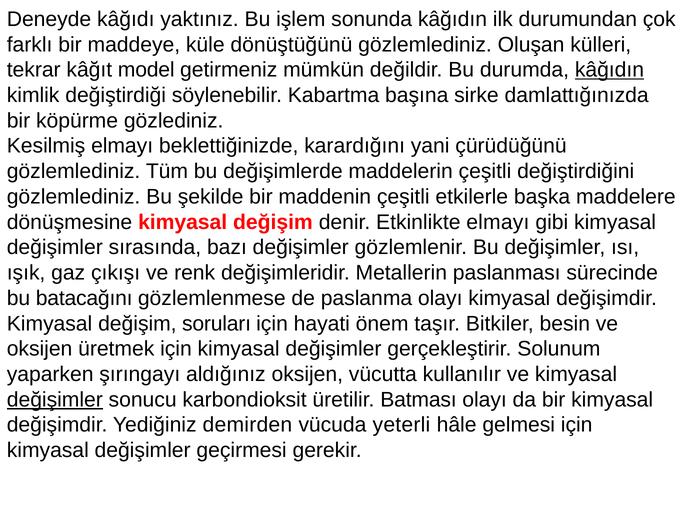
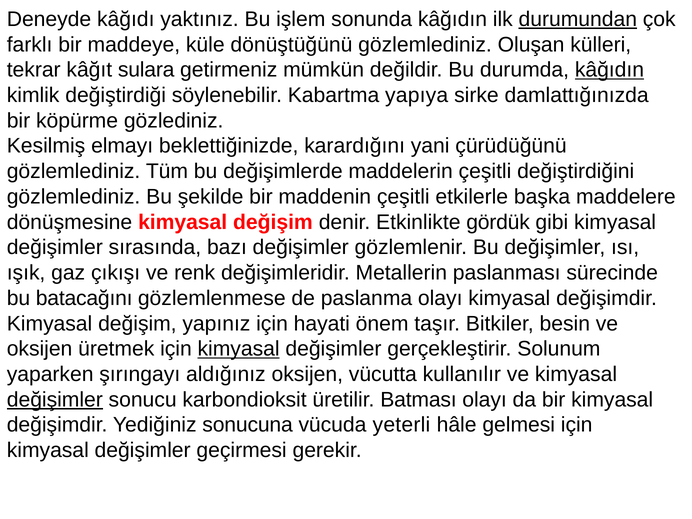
durumundan underline: none -> present
model: model -> sulara
başına: başına -> yapıya
Etkinlikte elmayı: elmayı -> gördük
soruları: soruları -> yapınız
kimyasal at (239, 349) underline: none -> present
demirden: demirden -> sonucuna
